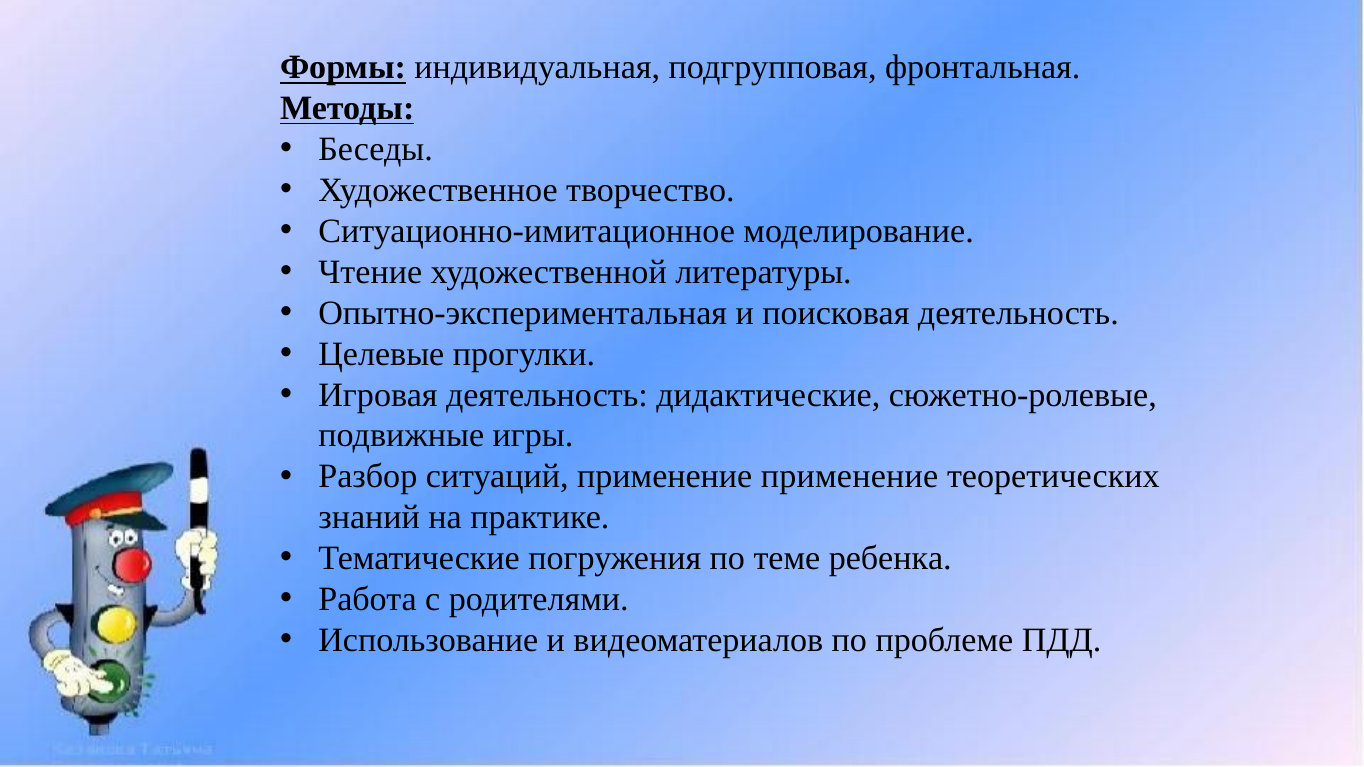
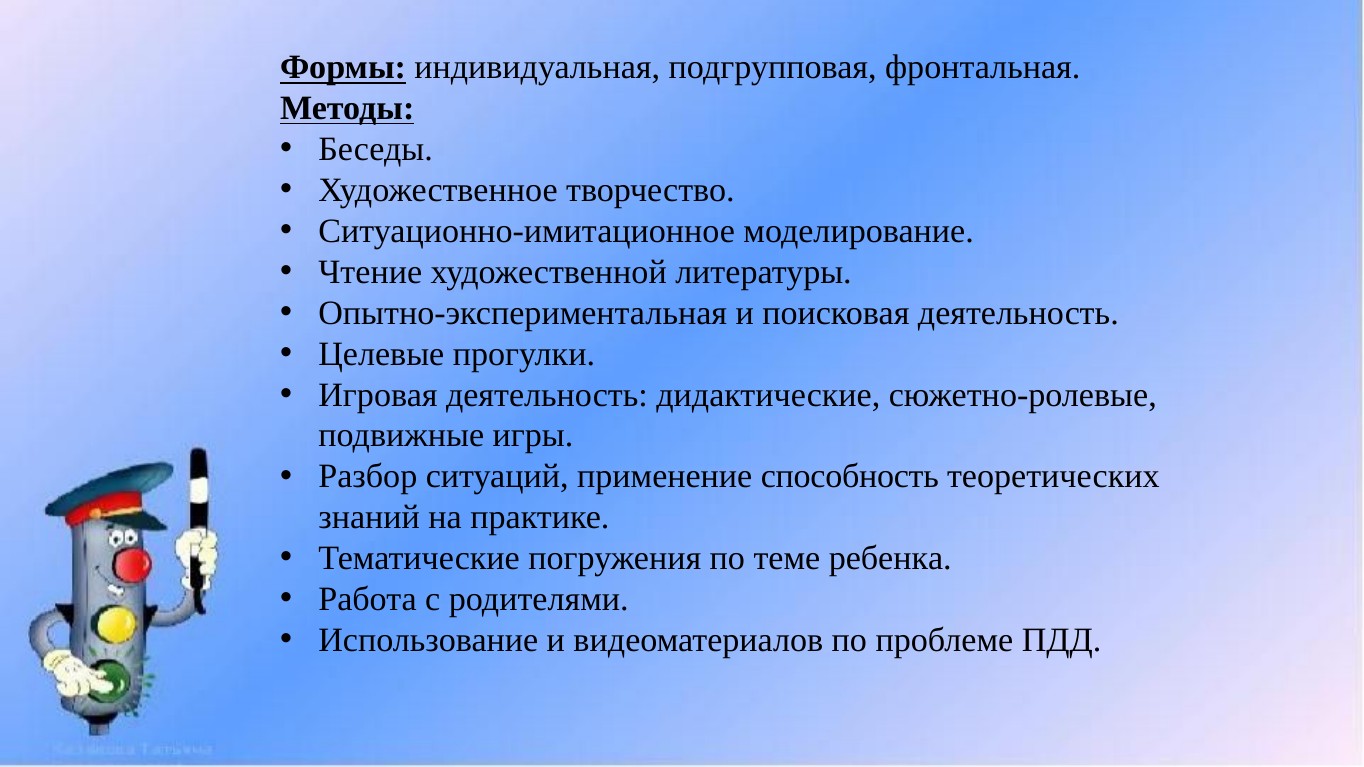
применение применение: применение -> способность
